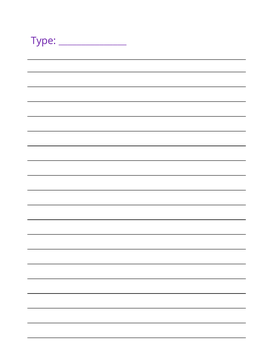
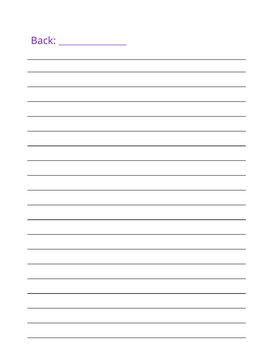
Type: Type -> Back
